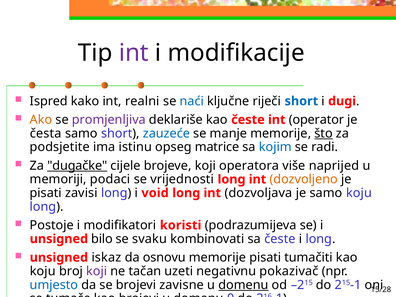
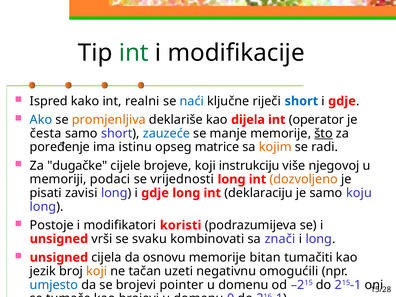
int at (134, 53) colour: purple -> green
dugi at (342, 101): dugi -> gdje
Ako colour: orange -> blue
promjenljiva colour: purple -> orange
kao česte: česte -> dijela
podsjetite: podsjetite -> poređenje
kojim colour: blue -> orange
dugačke underline: present -> none
operatora: operatora -> instrukciju
naprijed: naprijed -> njegovoj
long i void: void -> gdje
dozvoljava: dozvoljava -> deklaraciju
bilo: bilo -> vrši
sa česte: česte -> znači
iskaz: iskaz -> cijela
memorije pisati: pisati -> bitan
koju at (43, 271): koju -> jezik
koji at (97, 271) colour: purple -> orange
pokazivač: pokazivač -> omogućili
zavisne: zavisne -> pointer
domenu at (243, 285) underline: present -> none
